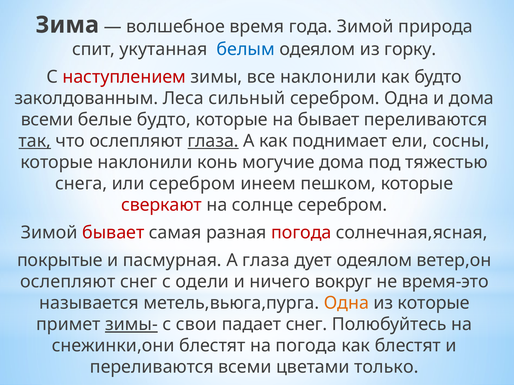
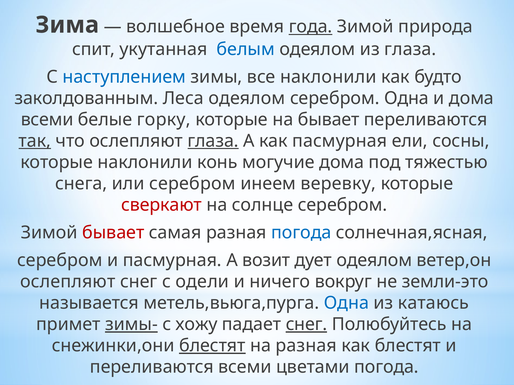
года underline: none -> present
из горку: горку -> глаза
наступлением colour: red -> blue
Леса сильный: сильный -> одеялом
белые будто: будто -> горку
как поднимает: поднимает -> пасмурная
пешком: пешком -> веревку
погода at (301, 233) colour: red -> blue
покрытые at (60, 260): покрытые -> серебром
А глаза: глаза -> возит
время-это: время-это -> земли-это
Одна at (346, 303) colour: orange -> blue
из которые: которые -> катаюсь
свои: свои -> хожу
снег at (306, 325) underline: none -> present
блестят at (212, 346) underline: none -> present
на погода: погода -> разная
цветами только: только -> погода
